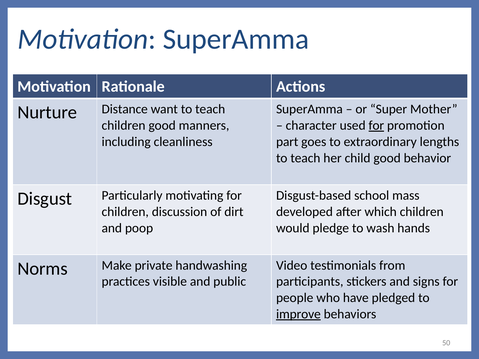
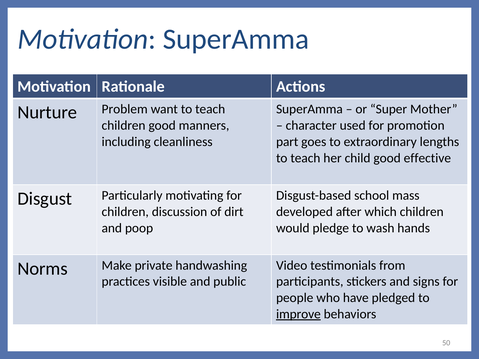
Distance: Distance -> Problem
for at (376, 126) underline: present -> none
behavior: behavior -> effective
